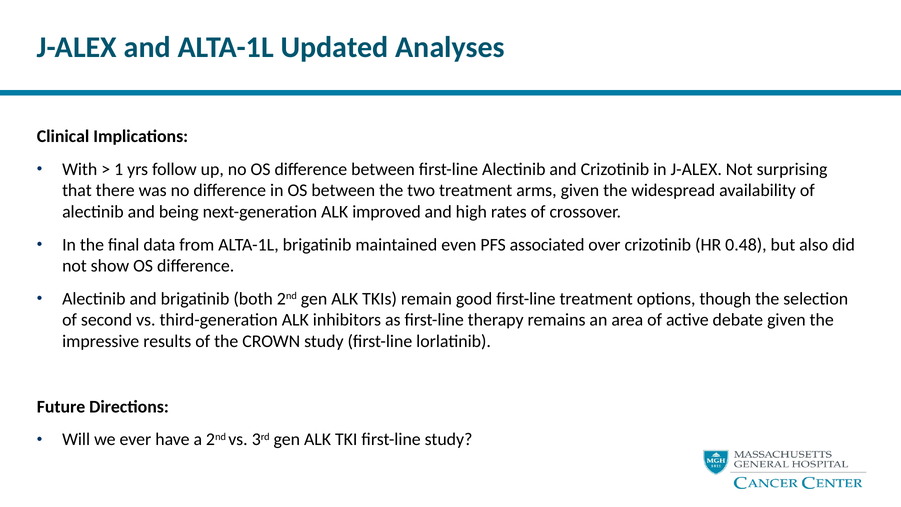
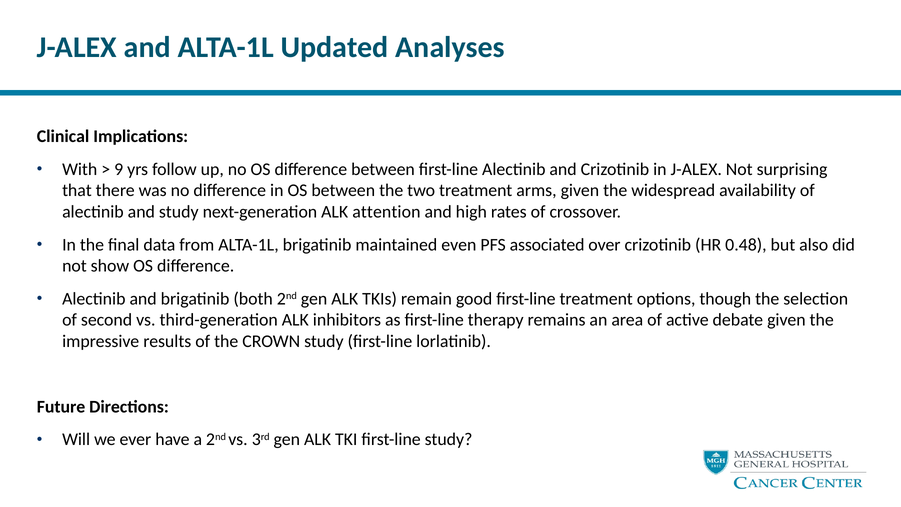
1: 1 -> 9
and being: being -> study
improved: improved -> attention
